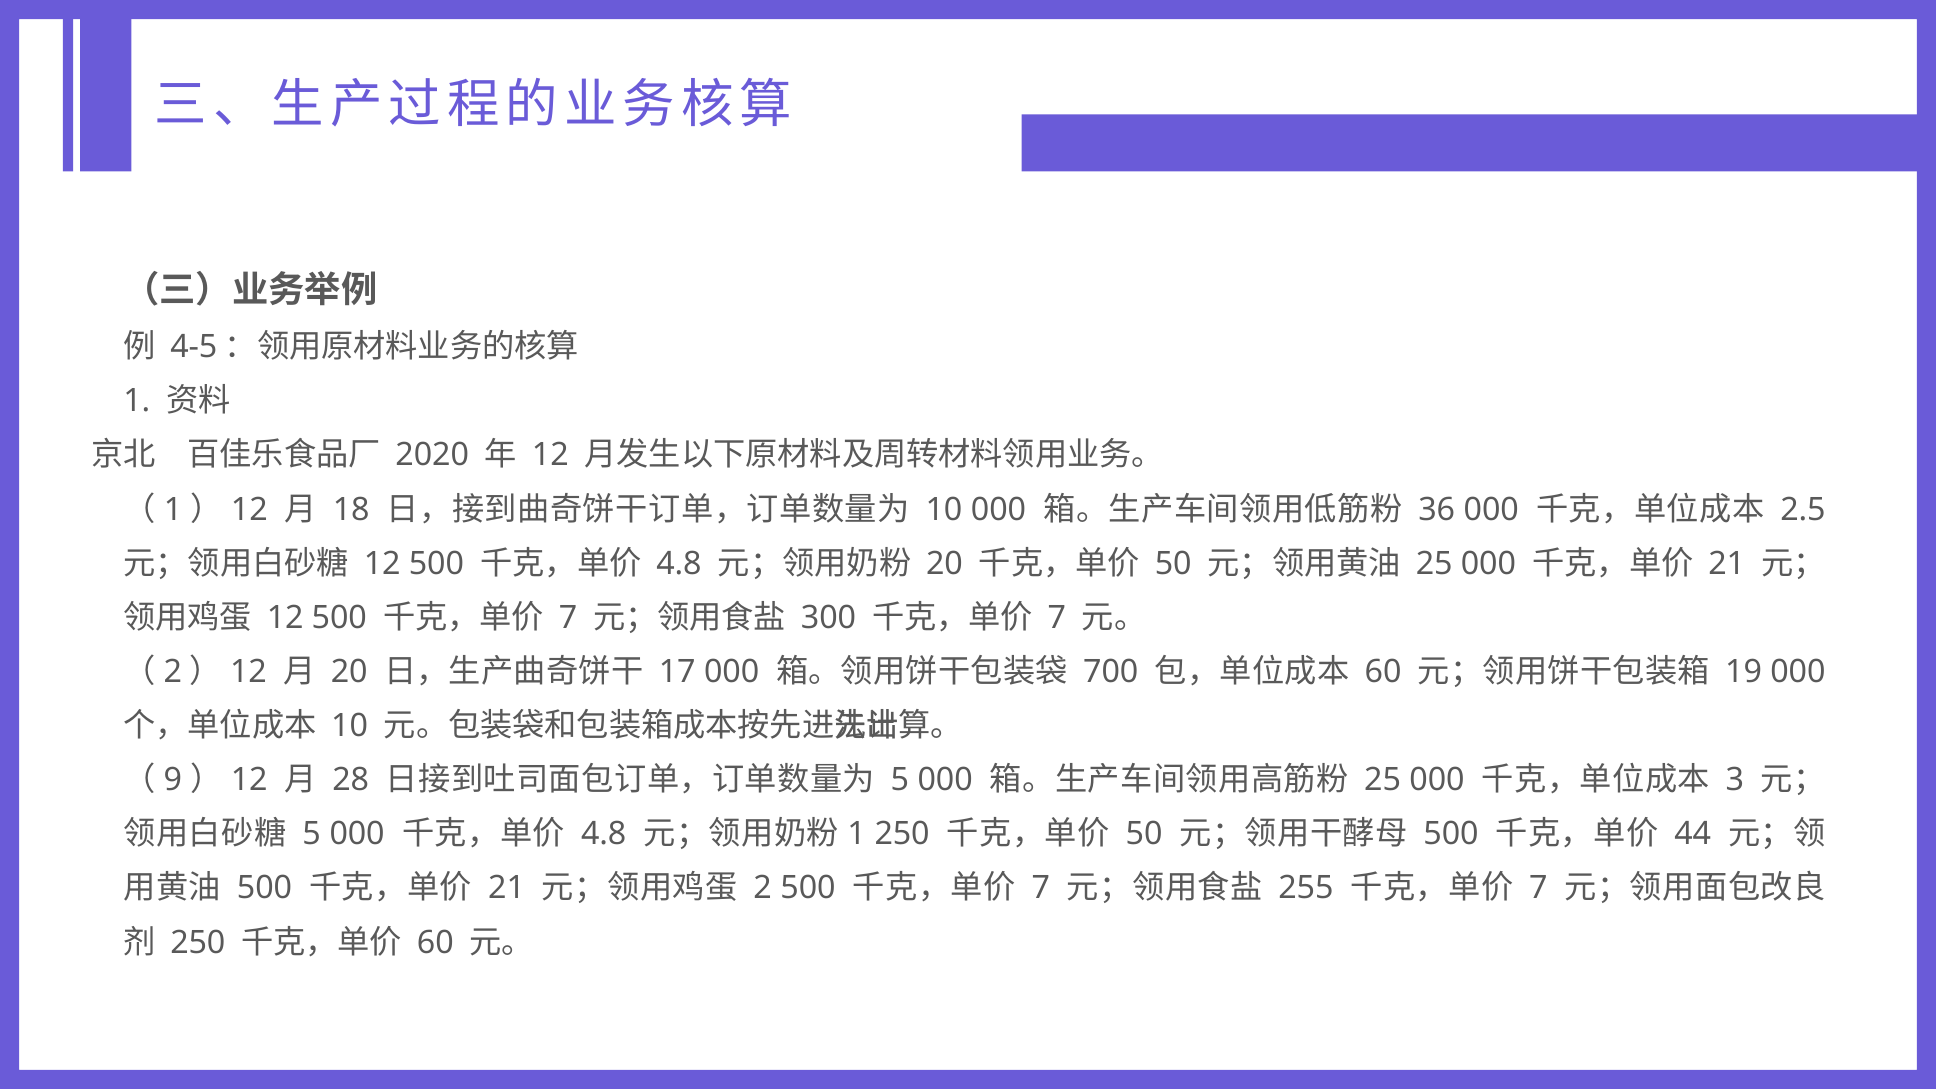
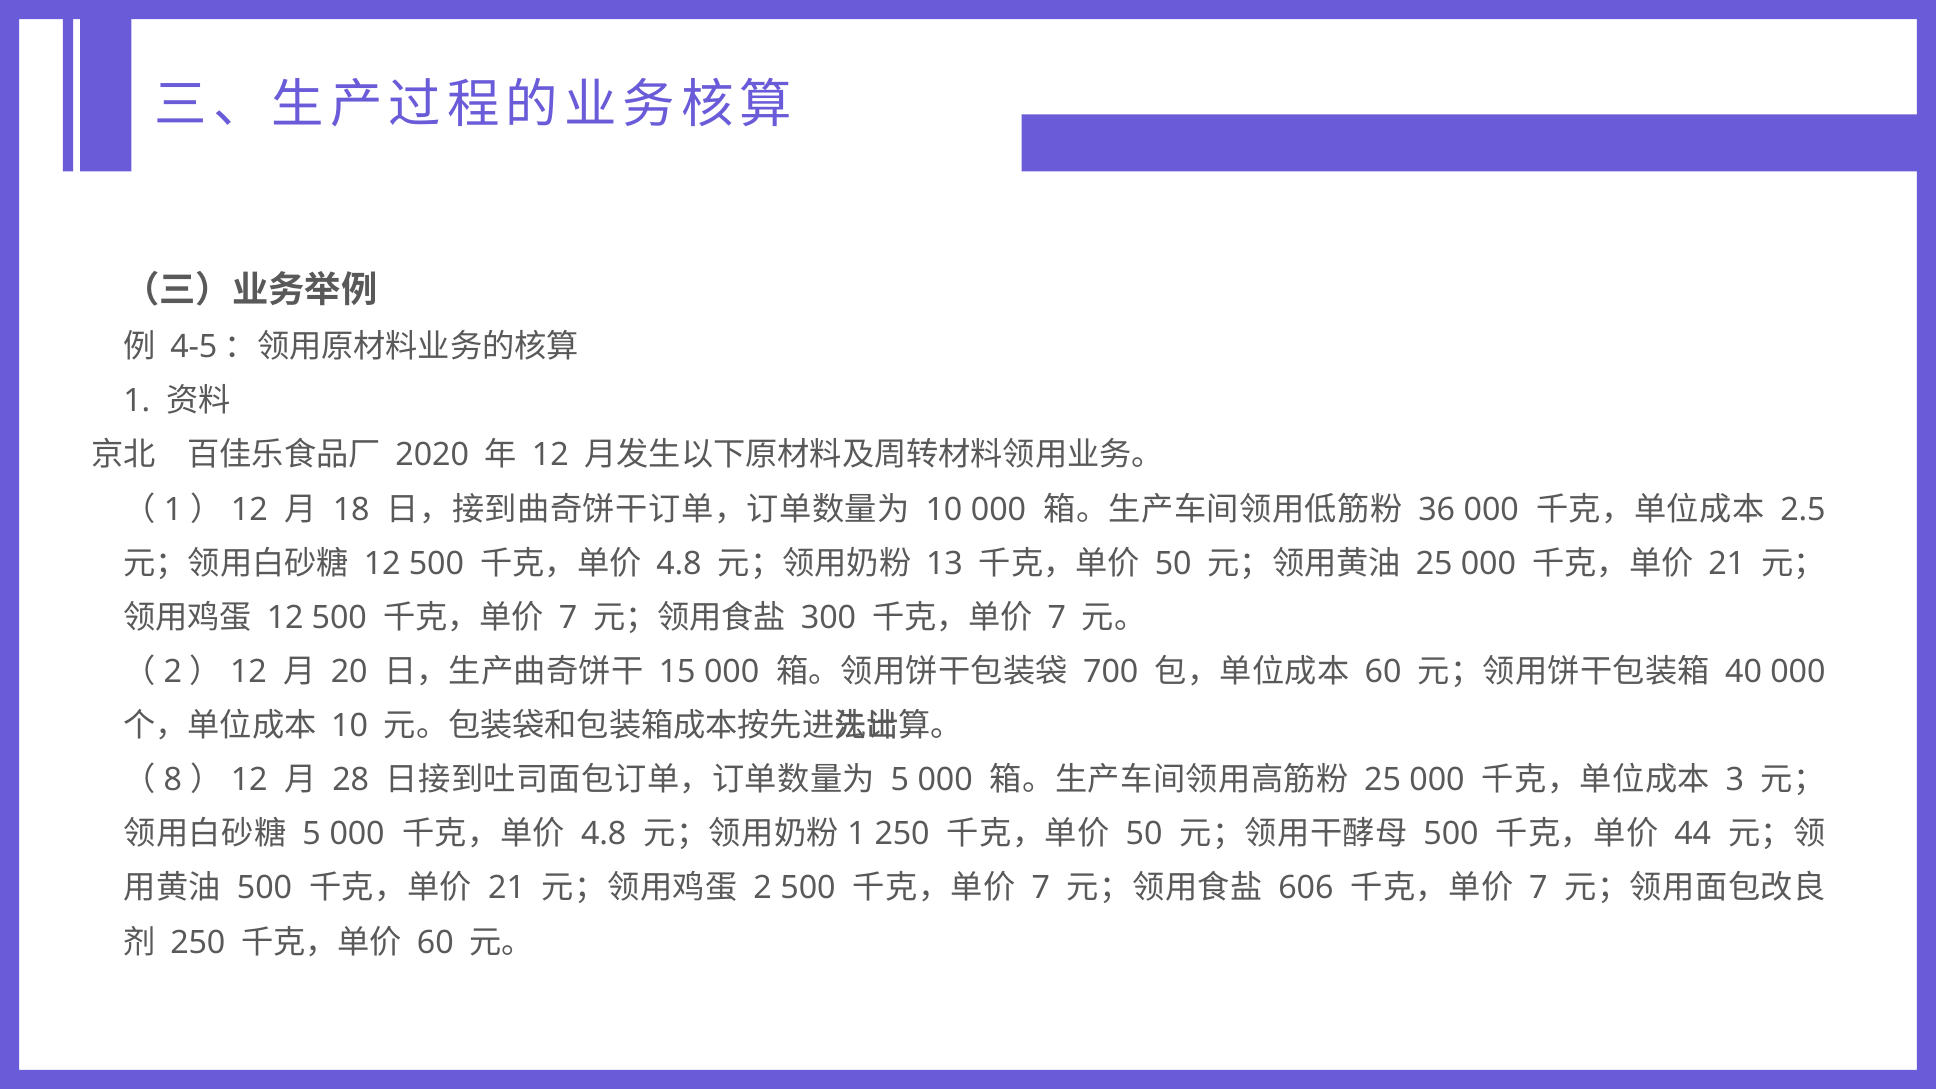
20 at (945, 564): 20 -> 13
17: 17 -> 15
19: 19 -> 40
9: 9 -> 8
255: 255 -> 606
